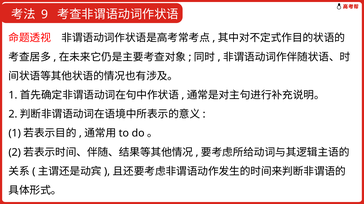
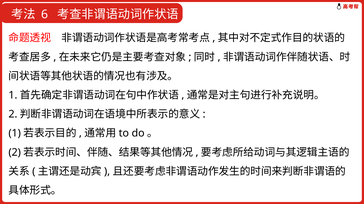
9: 9 -> 6
